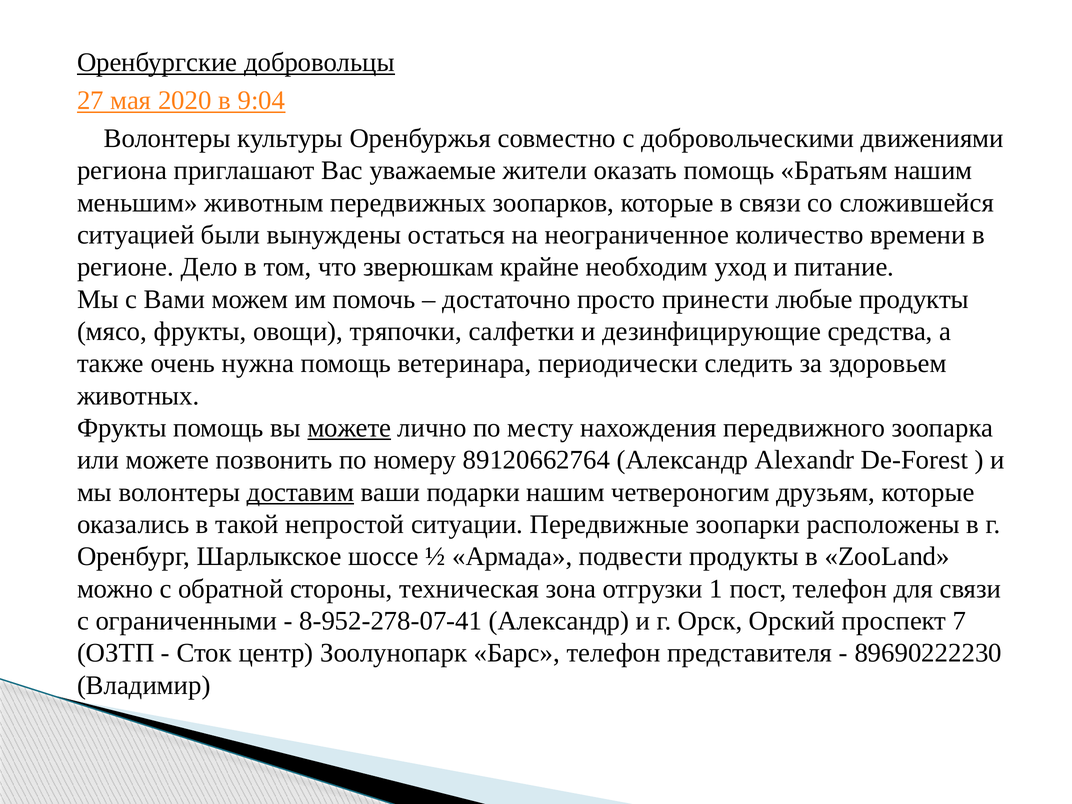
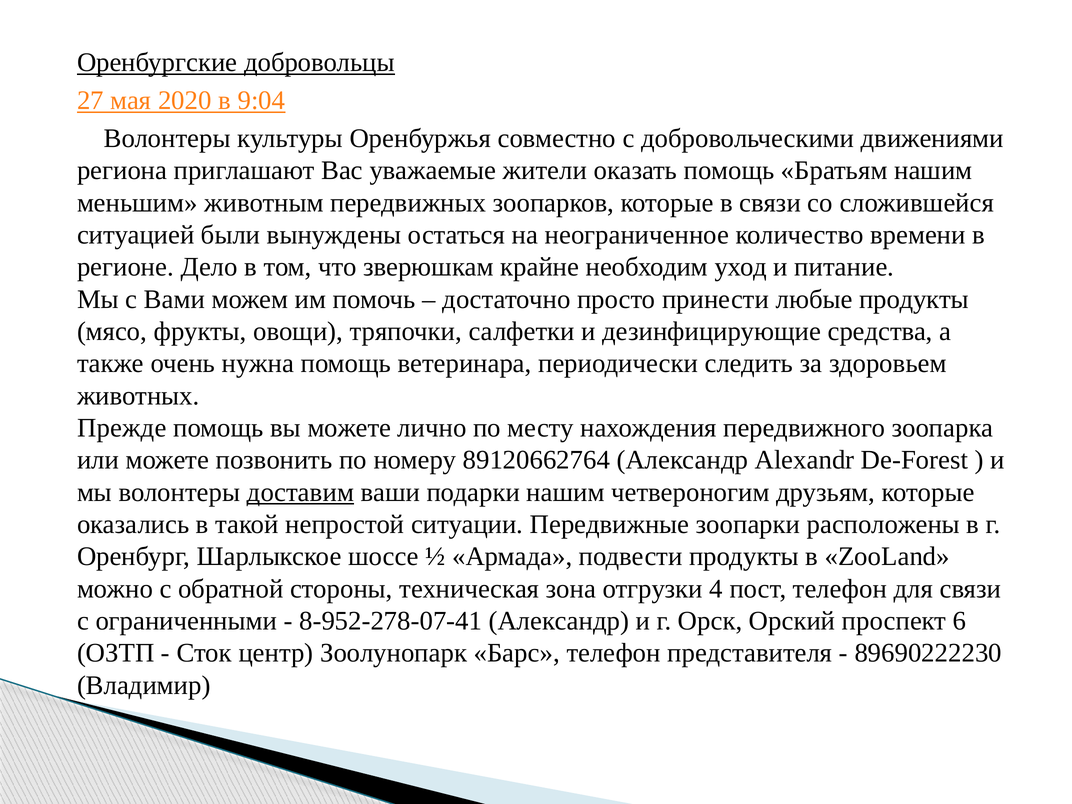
Фрукты at (122, 428): Фрукты -> Прежде
можете at (349, 428) underline: present -> none
1: 1 -> 4
7: 7 -> 6
